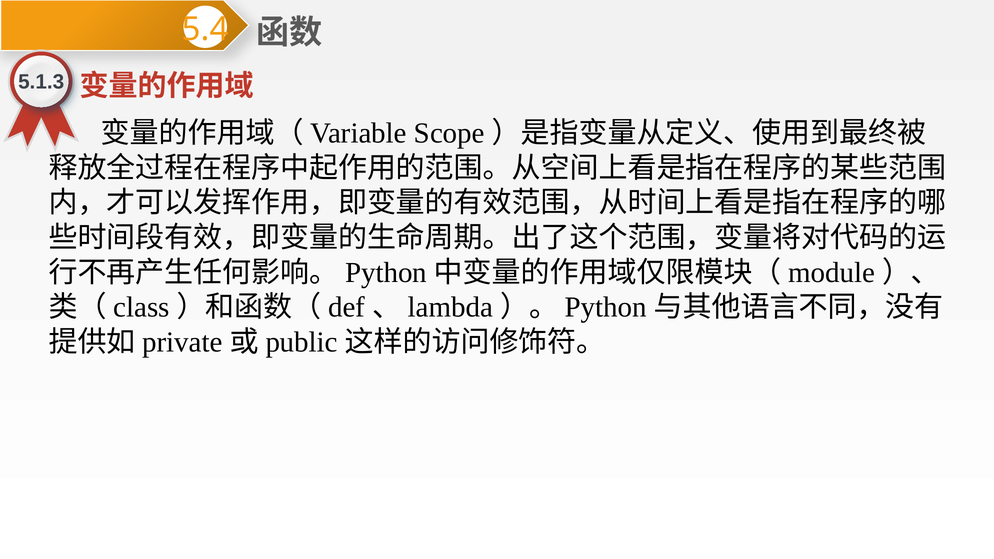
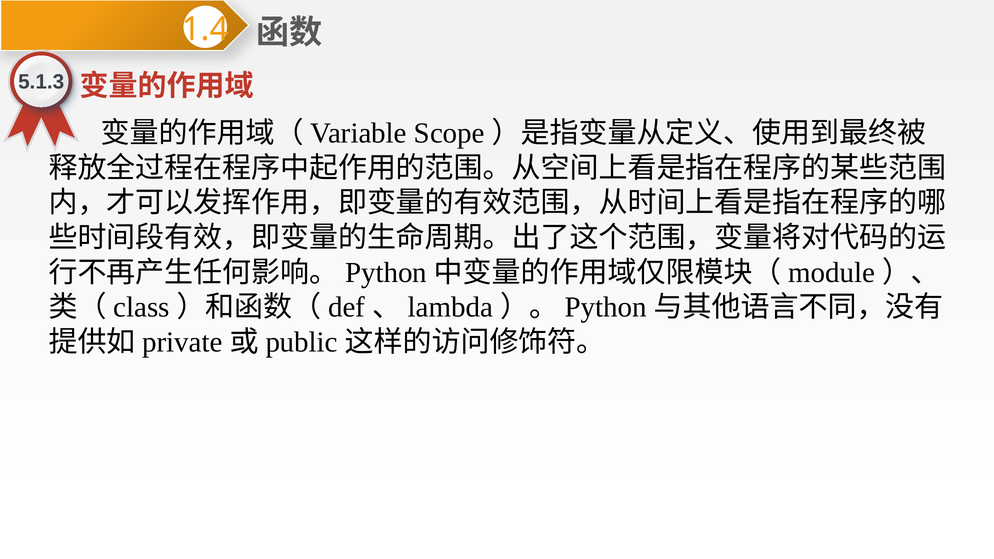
5.4: 5.4 -> 1.4
